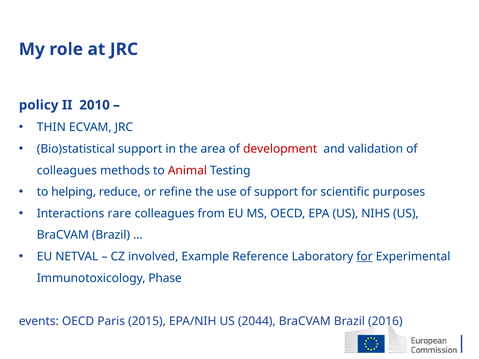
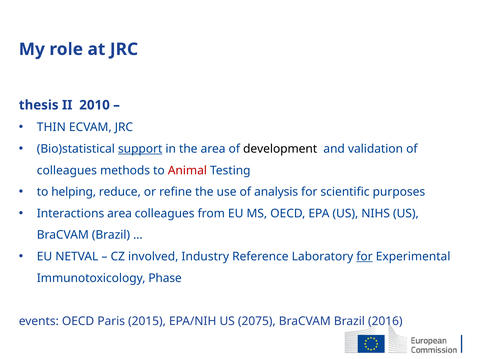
policy: policy -> thesis
support at (140, 149) underline: none -> present
development colour: red -> black
of support: support -> analysis
Interactions rare: rare -> area
Example: Example -> Industry
2044: 2044 -> 2075
